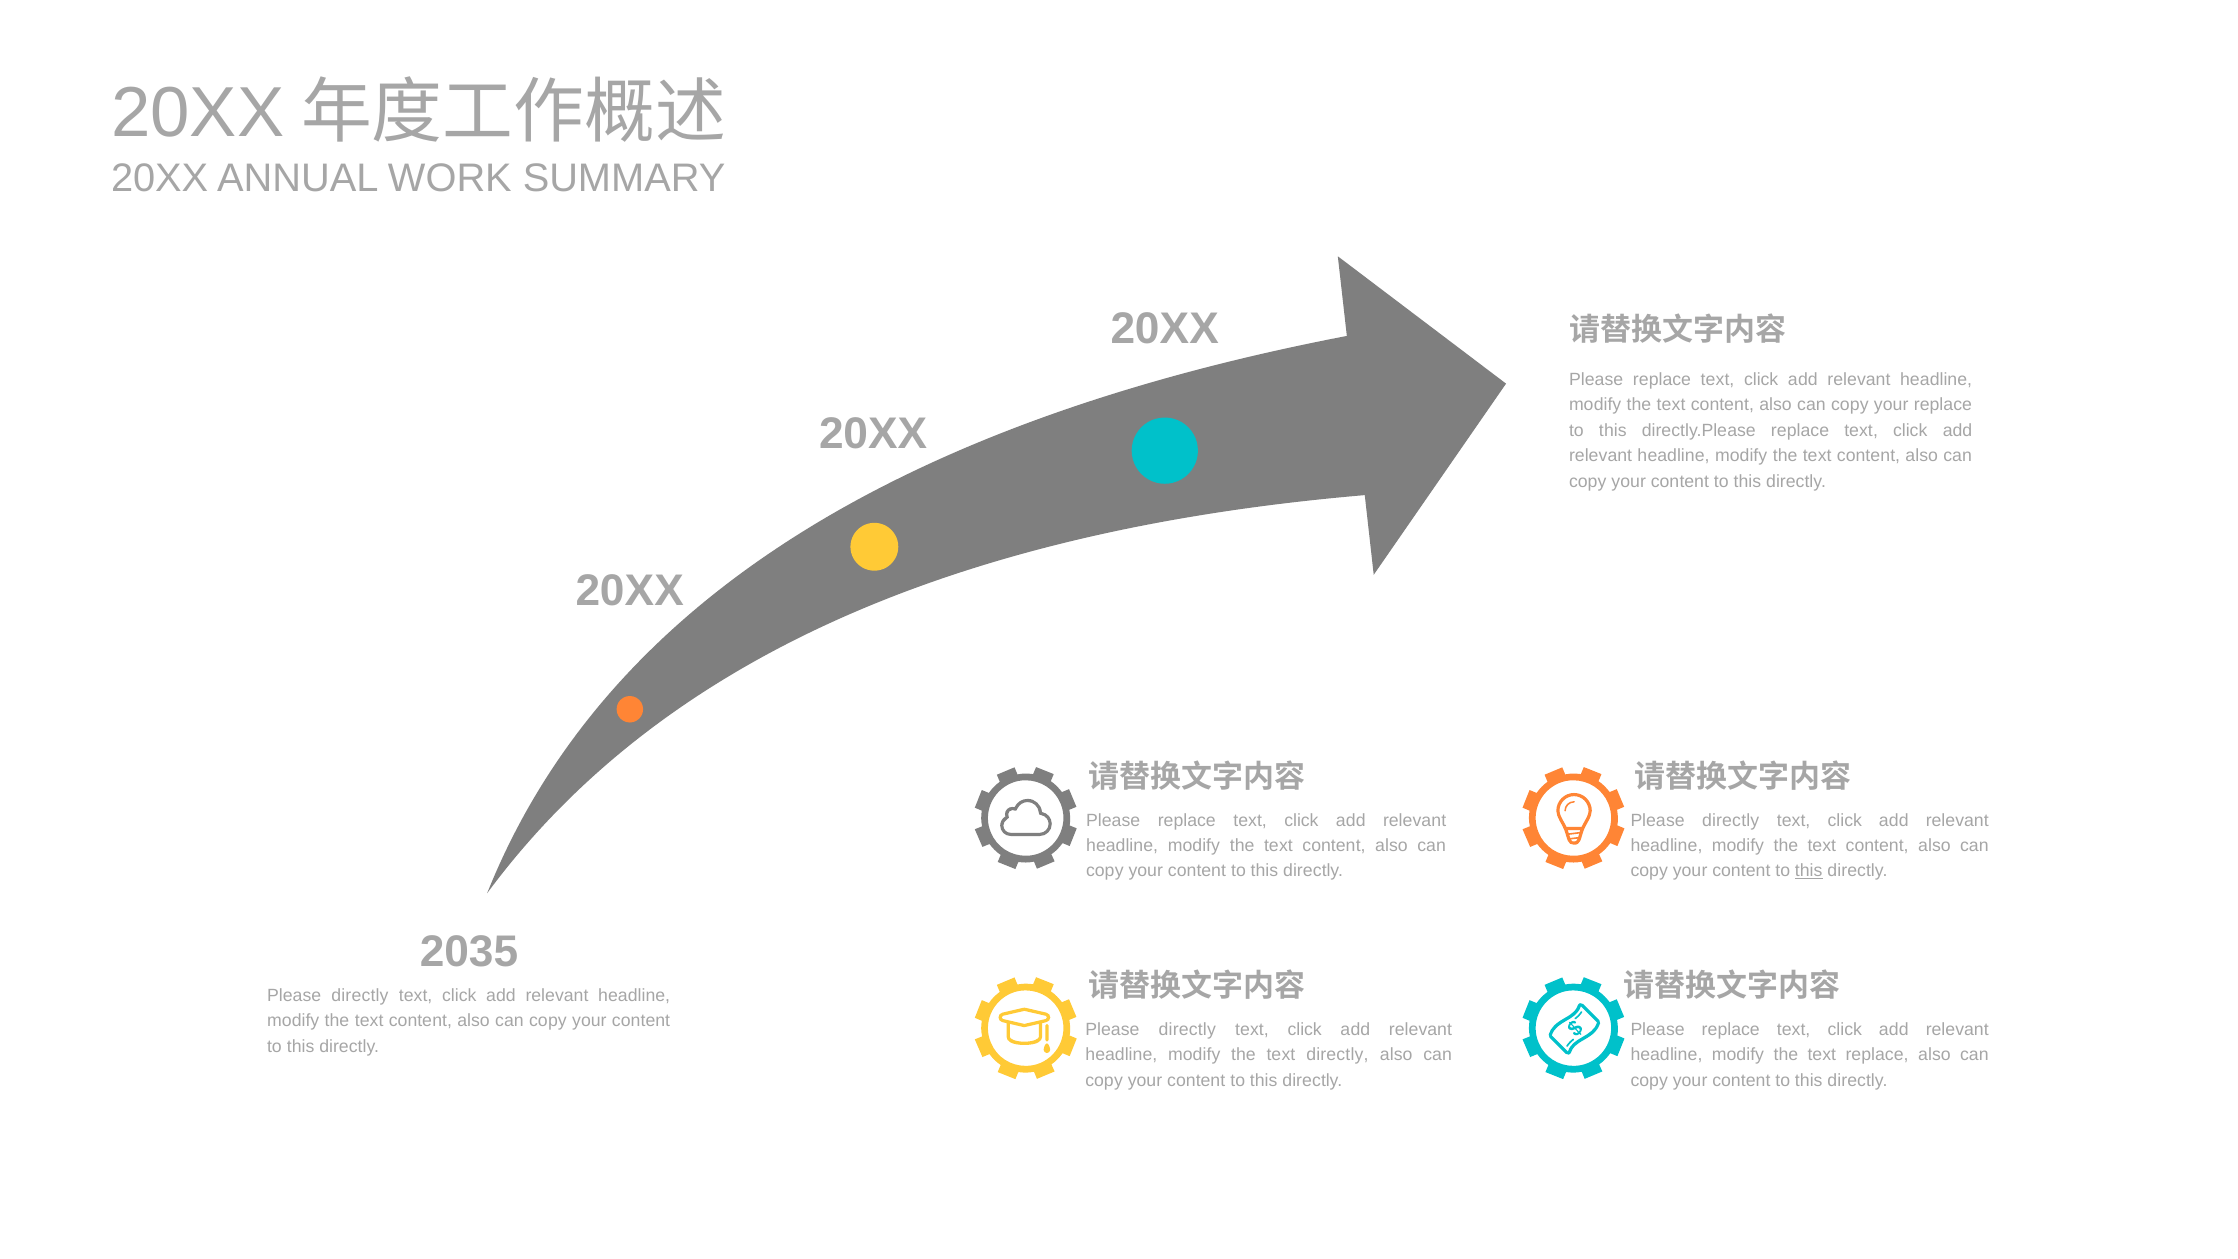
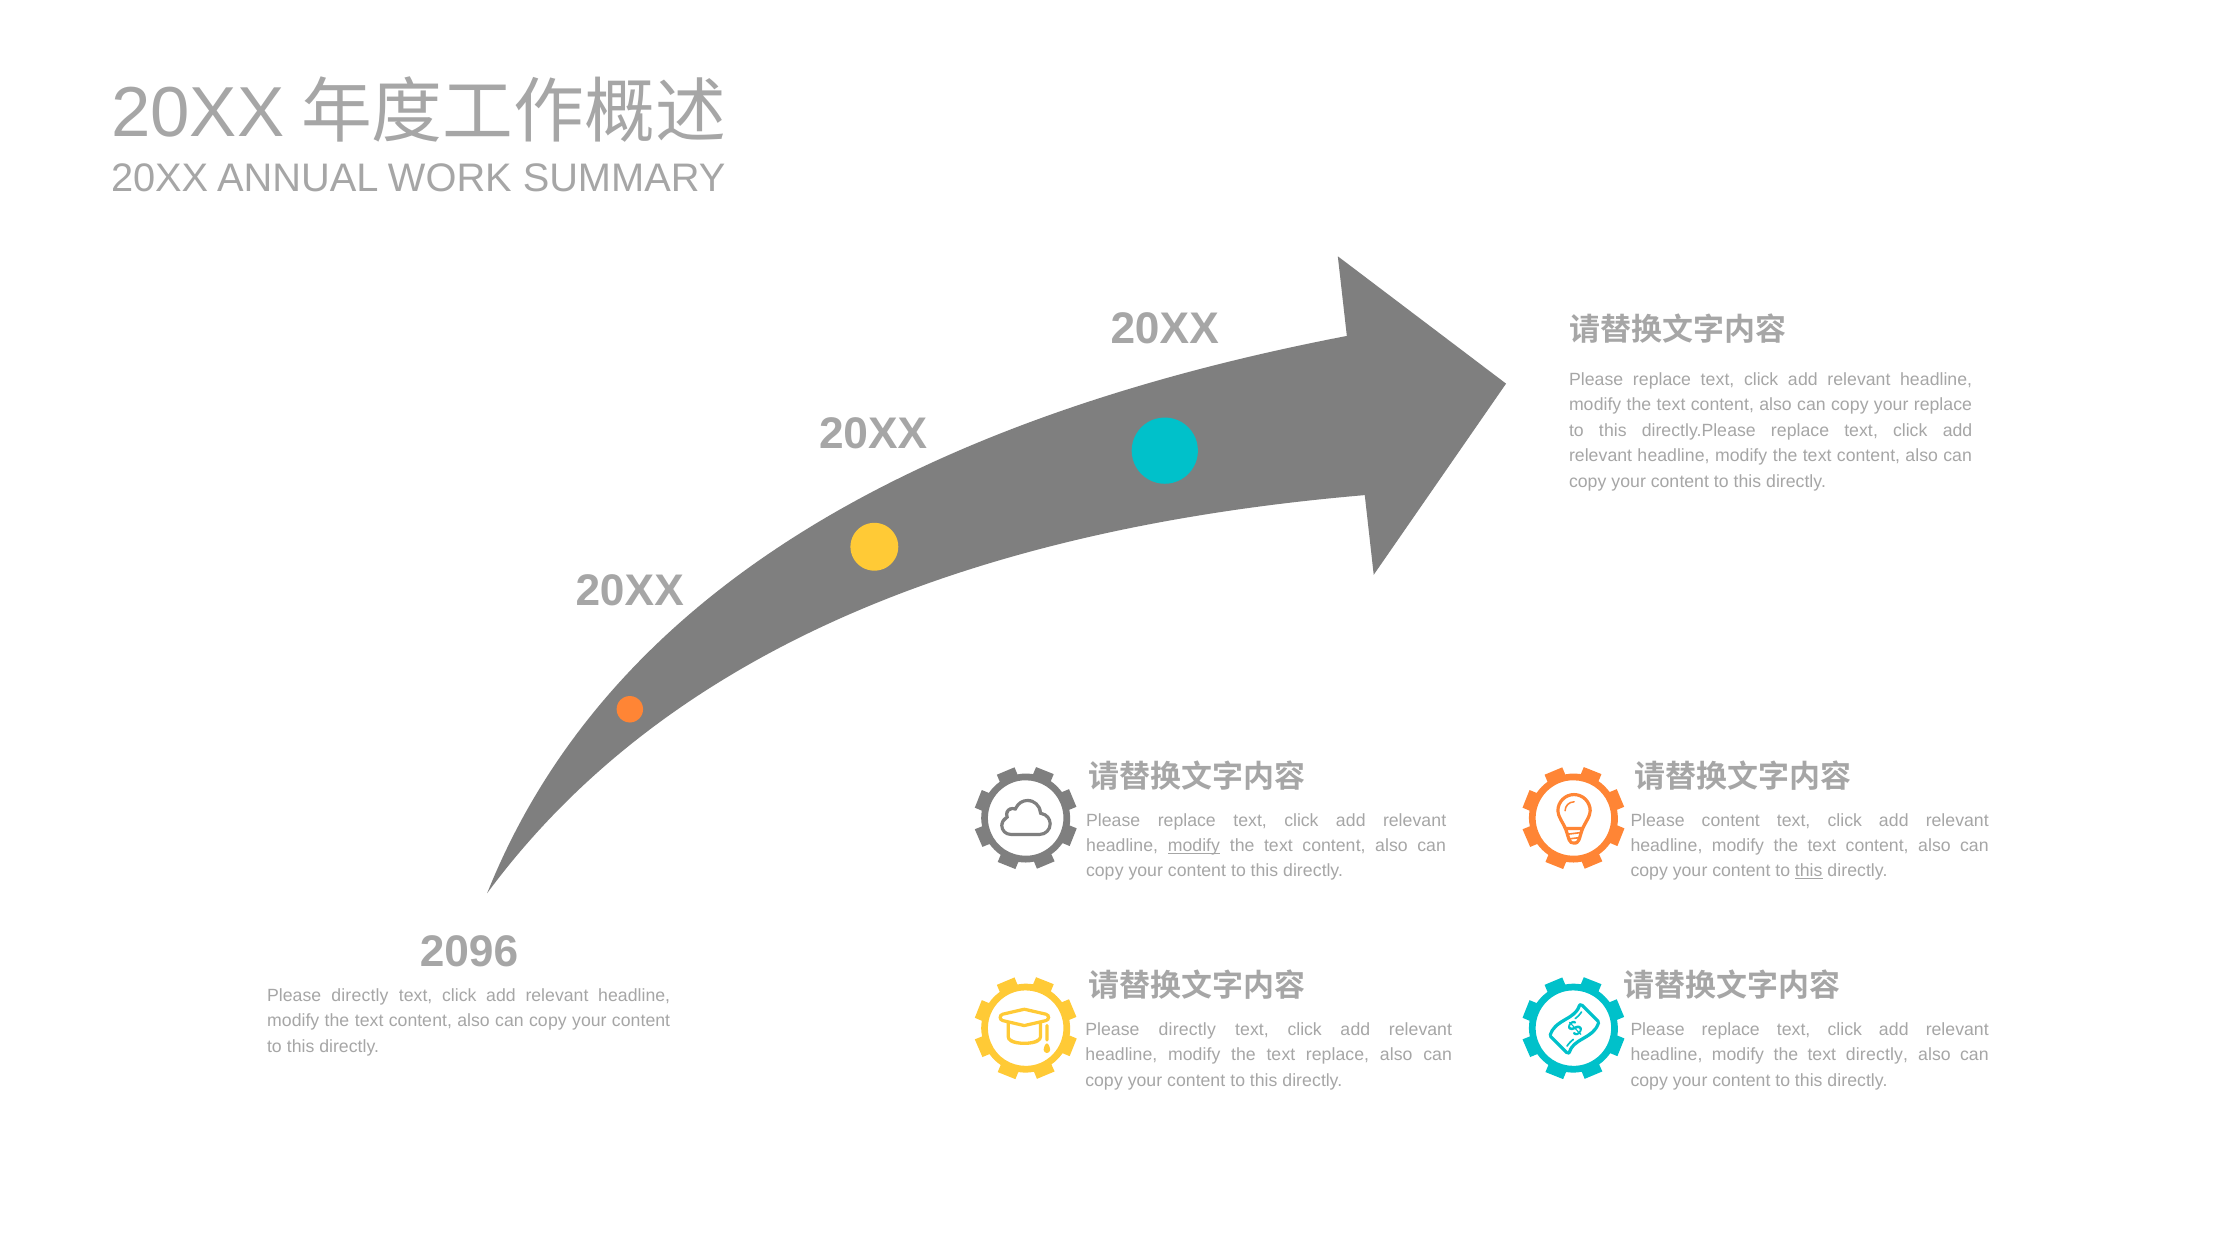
directly at (1731, 820): directly -> content
modify at (1194, 846) underline: none -> present
2035: 2035 -> 2096
text directly: directly -> replace
text replace: replace -> directly
